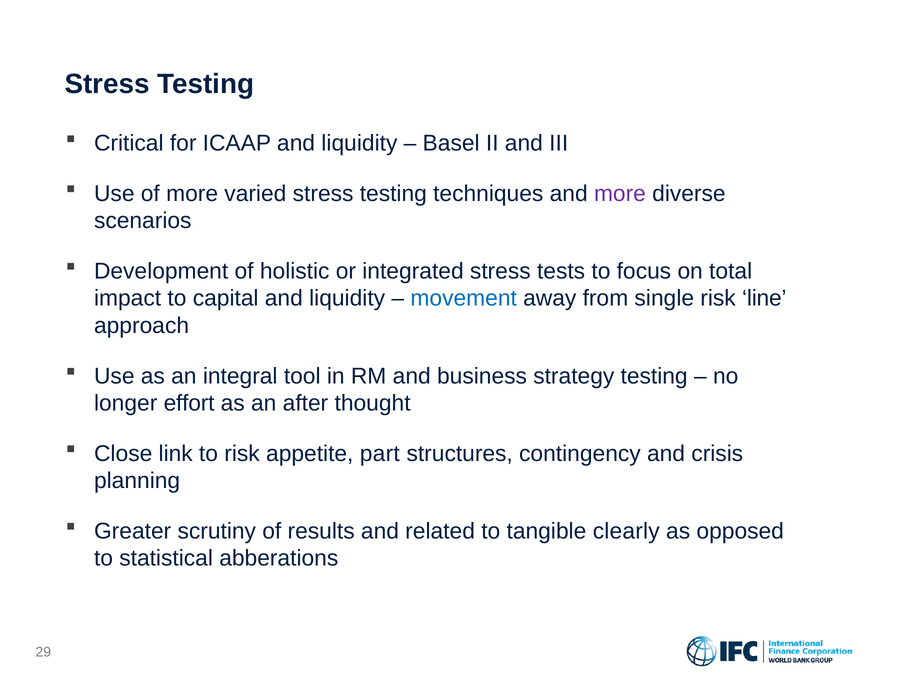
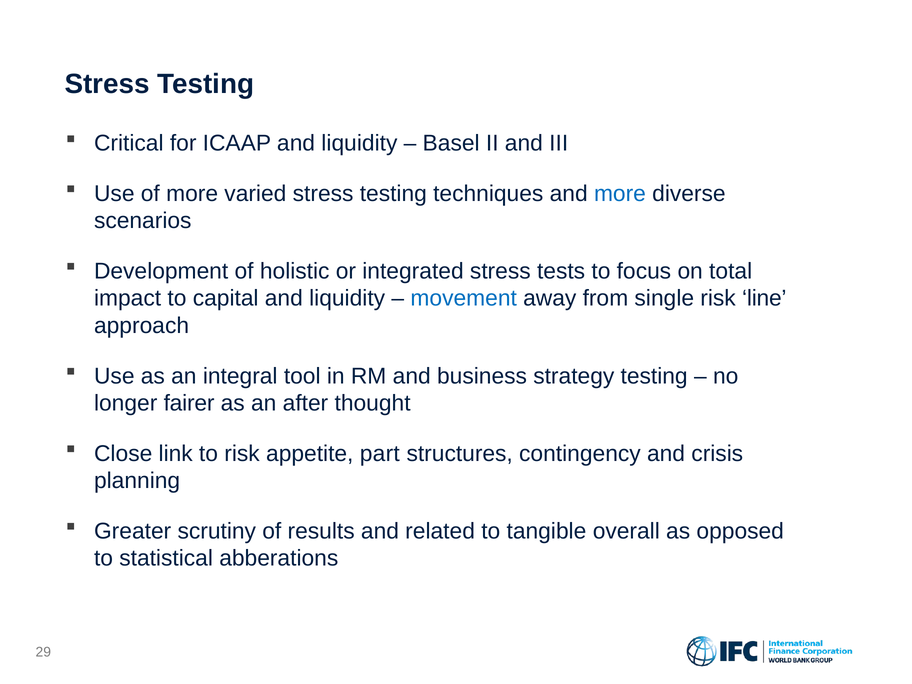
more at (620, 194) colour: purple -> blue
effort: effort -> fairer
clearly: clearly -> overall
